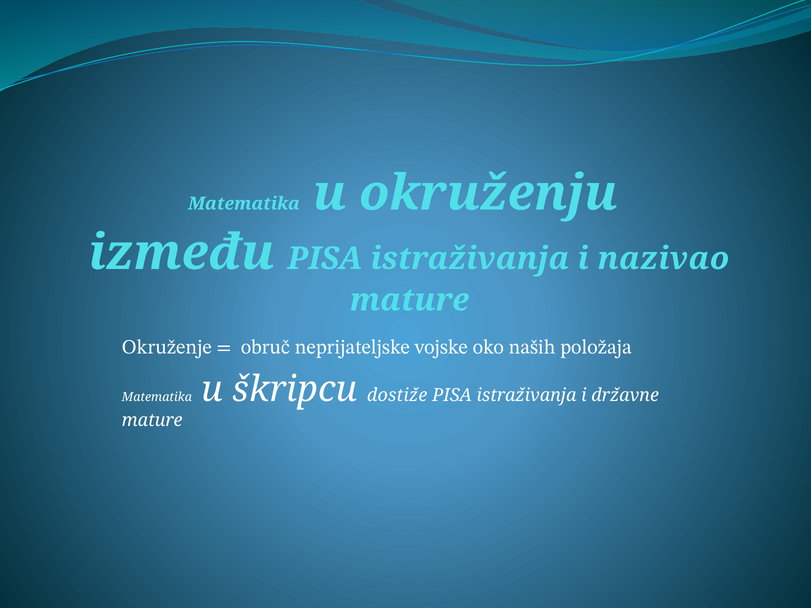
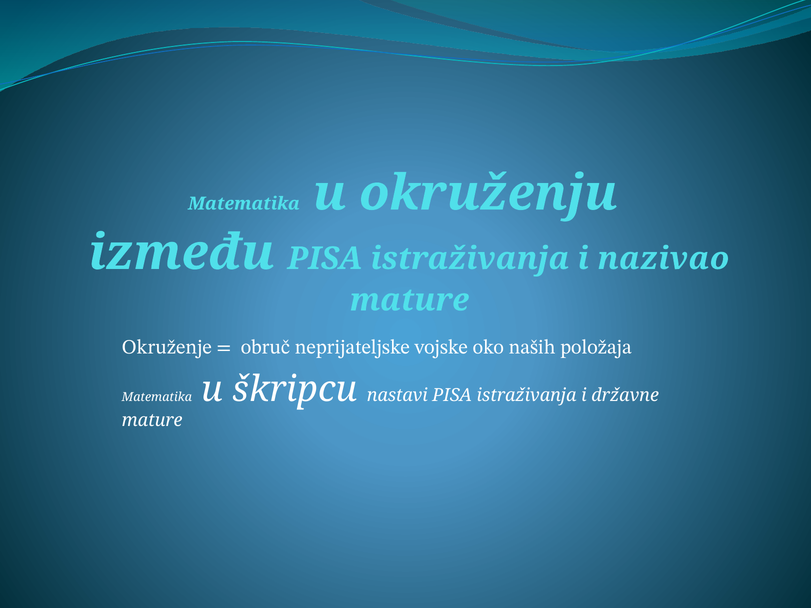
dostiže: dostiže -> nastavi
